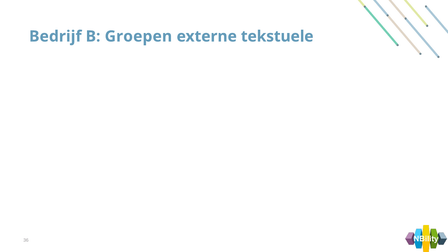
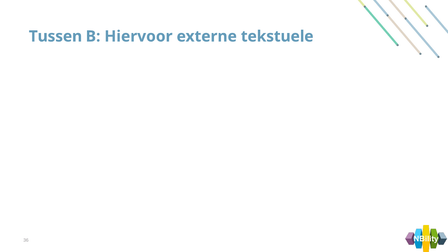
Bedrijf: Bedrijf -> Tussen
Groepen: Groepen -> Hiervoor
